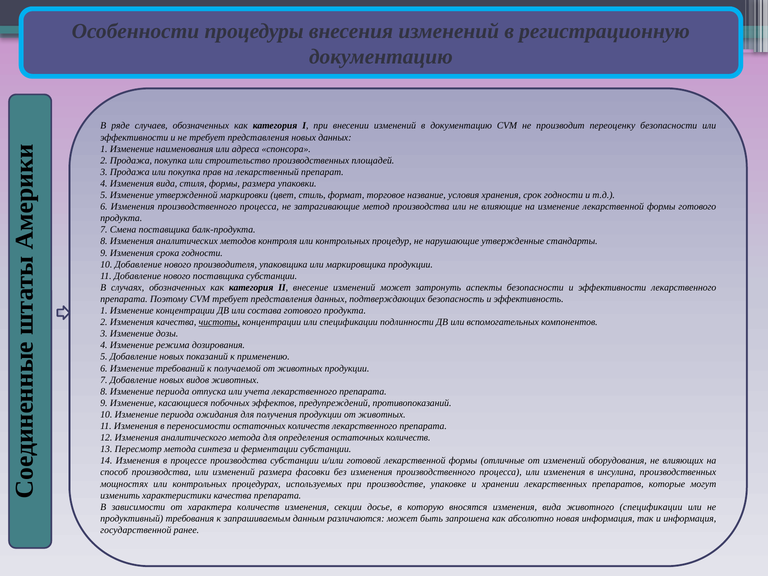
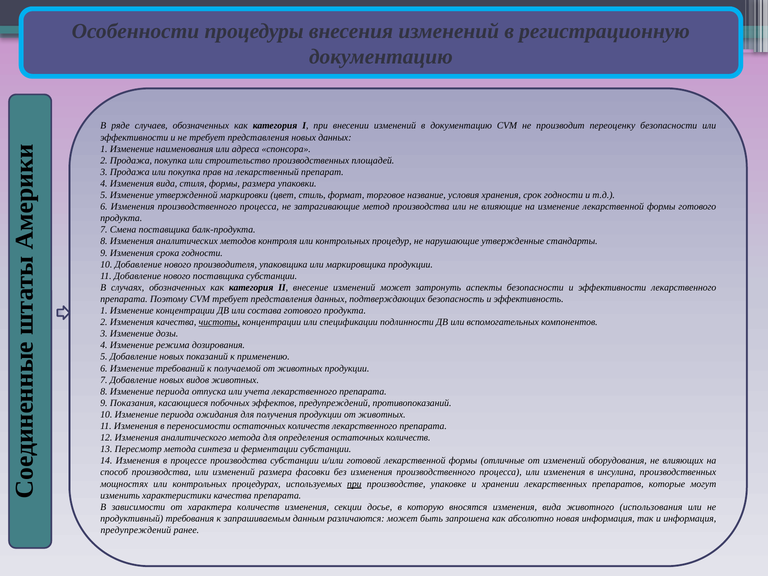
9 Изменение: Изменение -> Показания
при at (354, 484) underline: none -> present
животного спецификации: спецификации -> использования
государственной at (136, 530): государственной -> предупреждений
